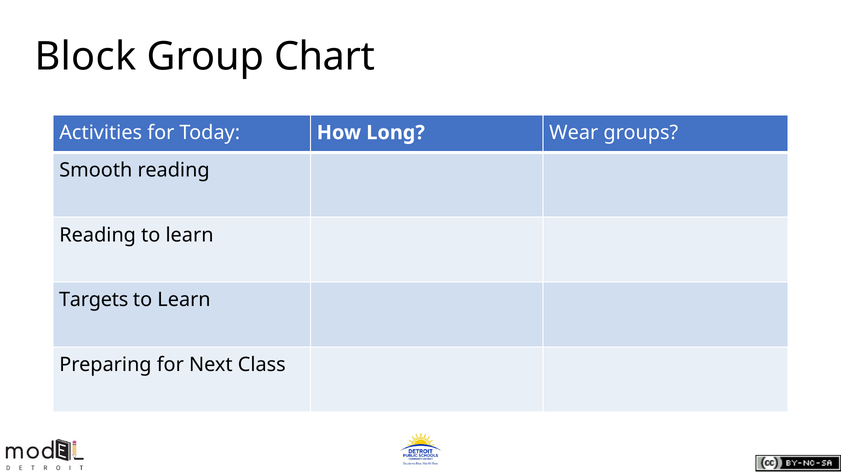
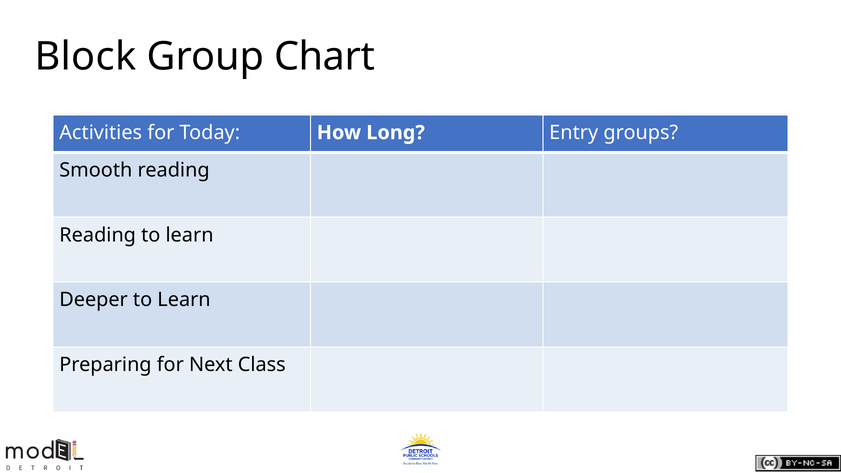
Wear: Wear -> Entry
Targets: Targets -> Deeper
